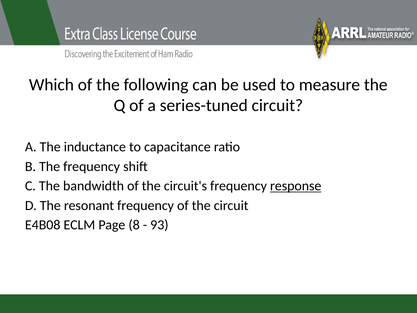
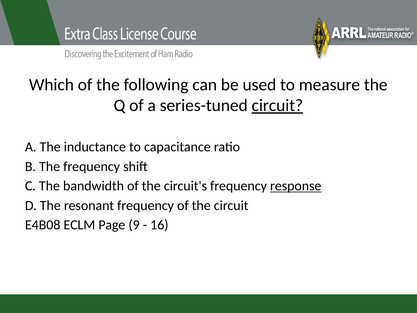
circuit at (277, 105) underline: none -> present
8: 8 -> 9
93: 93 -> 16
